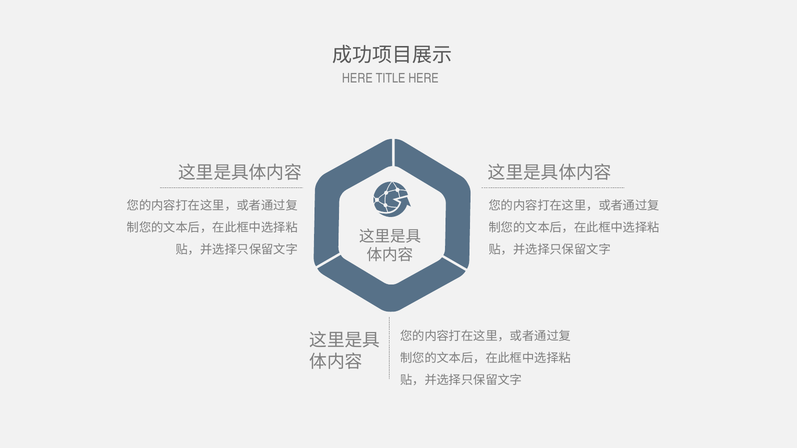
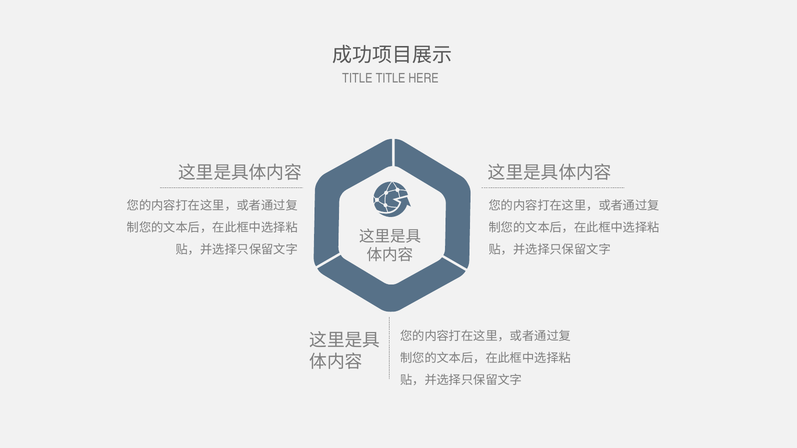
HERE at (357, 78): HERE -> TITLE
